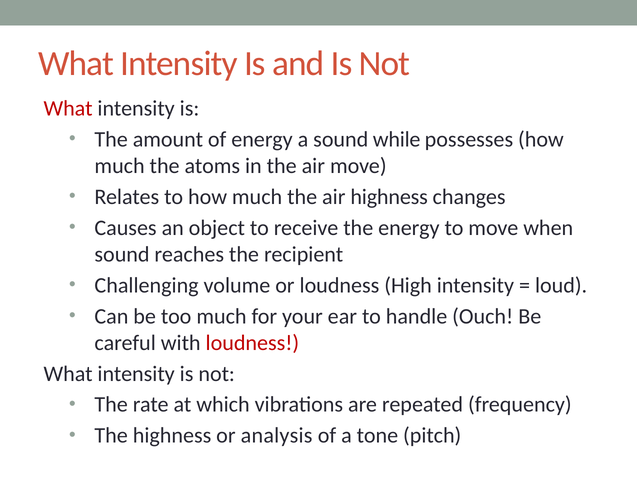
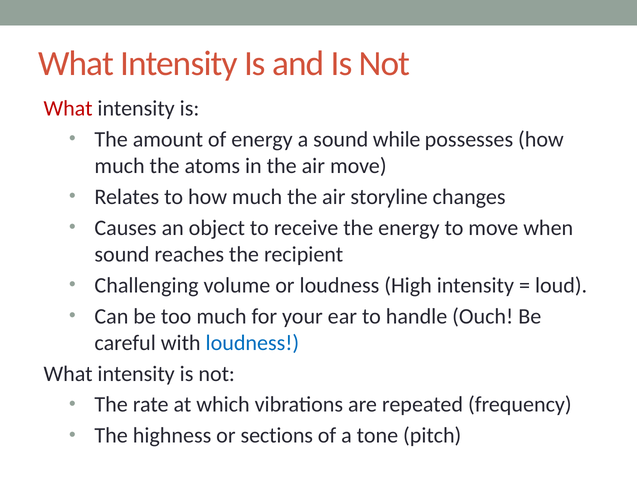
air highness: highness -> storyline
loudness at (252, 343) colour: red -> blue
analysis: analysis -> sections
